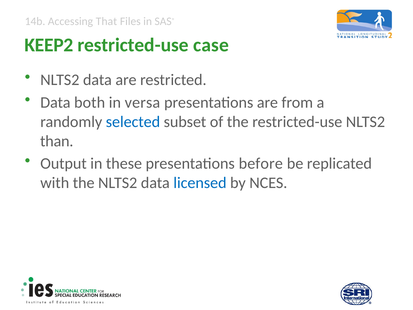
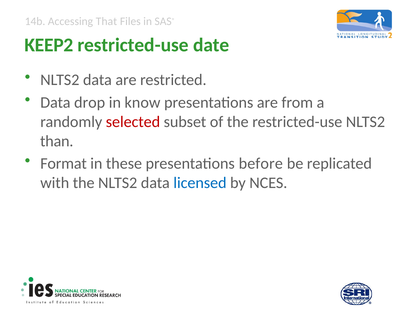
case: case -> date
both: both -> drop
versa: versa -> know
selected colour: blue -> red
Output: Output -> Format
